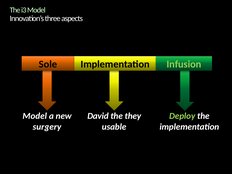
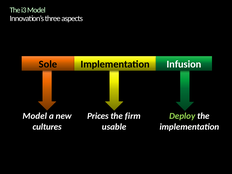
Infusion colour: light green -> white
David: David -> Prices
they: they -> firm
surgery: surgery -> cultures
